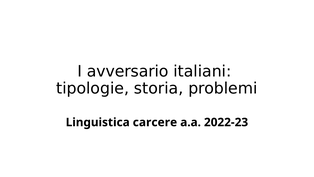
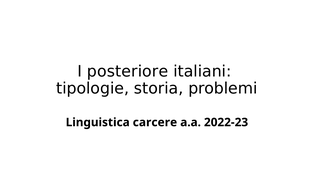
avversario: avversario -> posteriore
